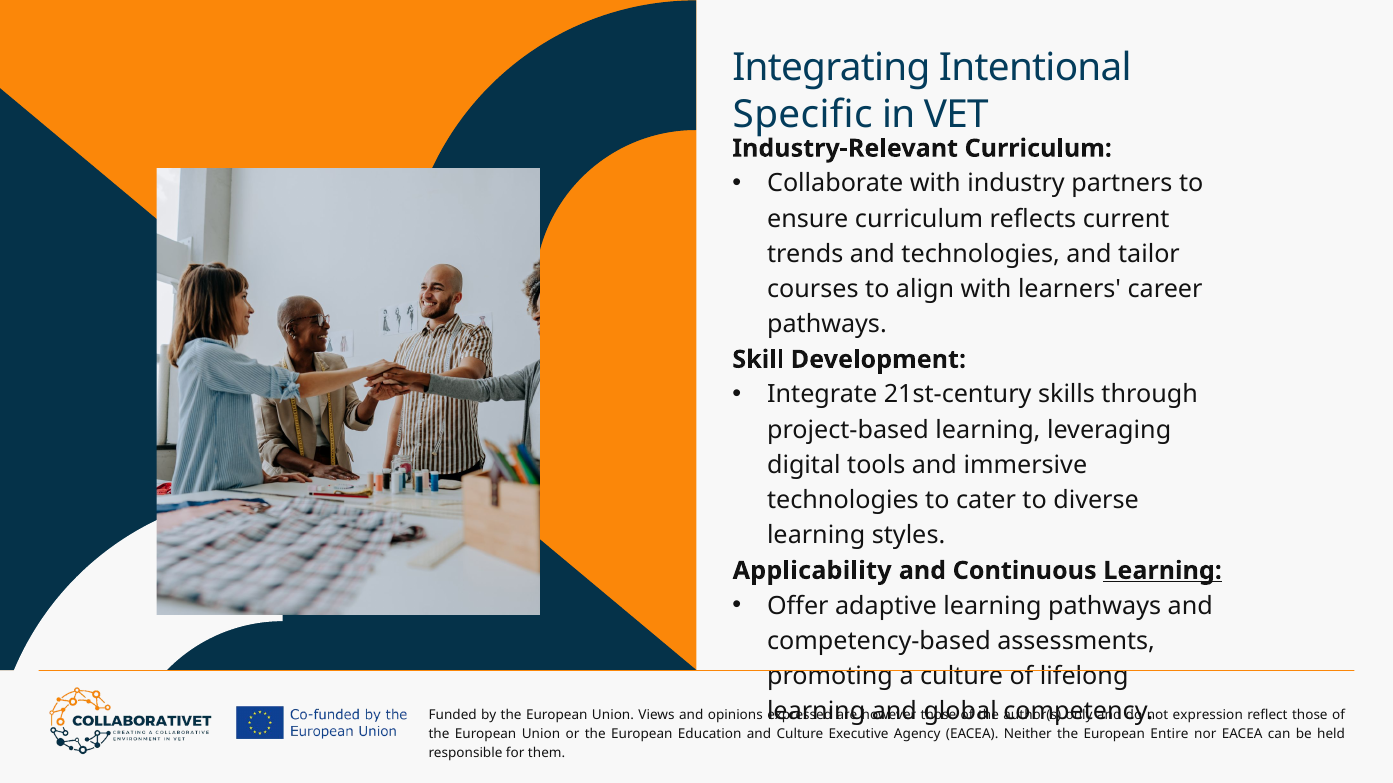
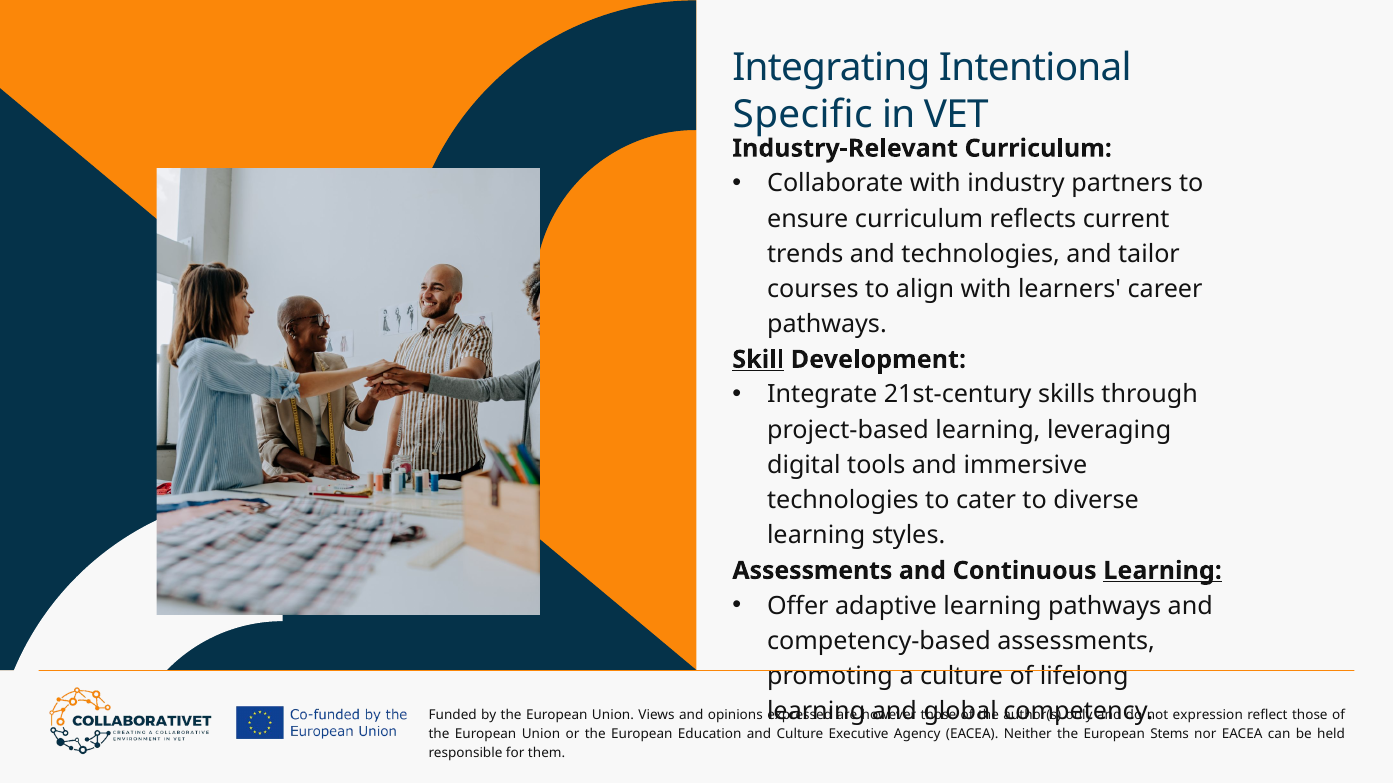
Skill underline: none -> present
Applicability at (812, 571): Applicability -> Assessments
Entire: Entire -> Stems
